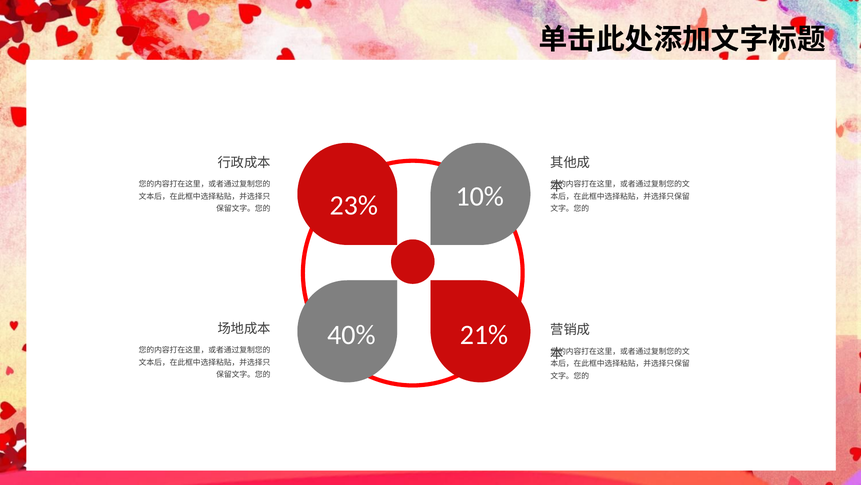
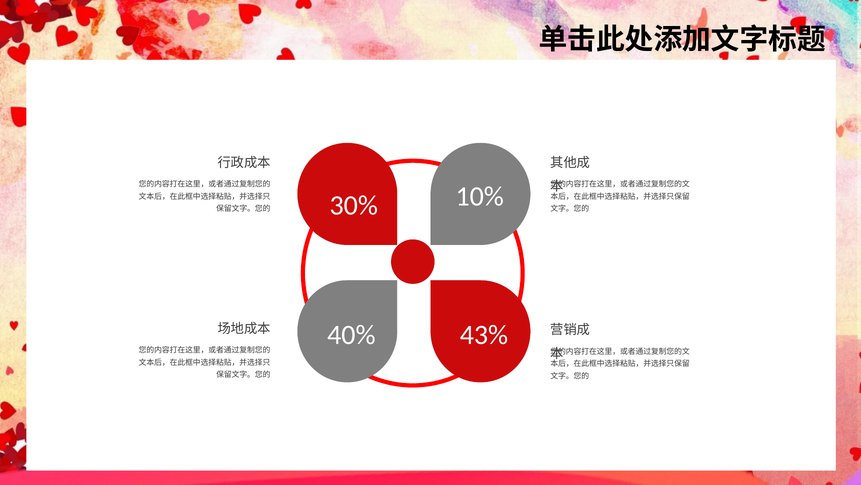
23%: 23% -> 30%
21%: 21% -> 43%
